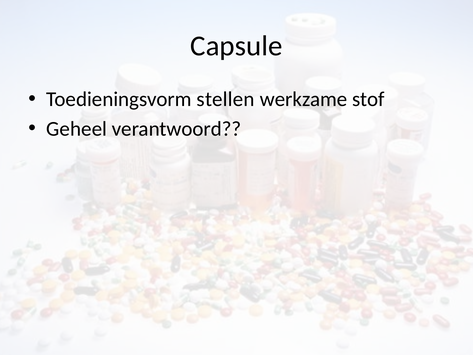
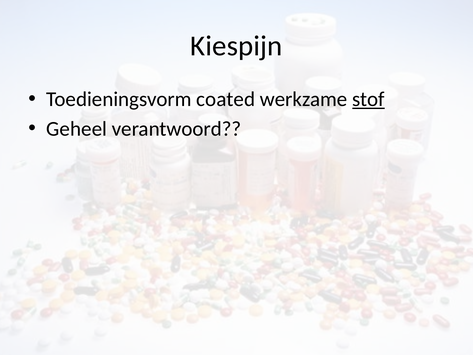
Capsule: Capsule -> Kiespijn
stellen: stellen -> coated
stof underline: none -> present
